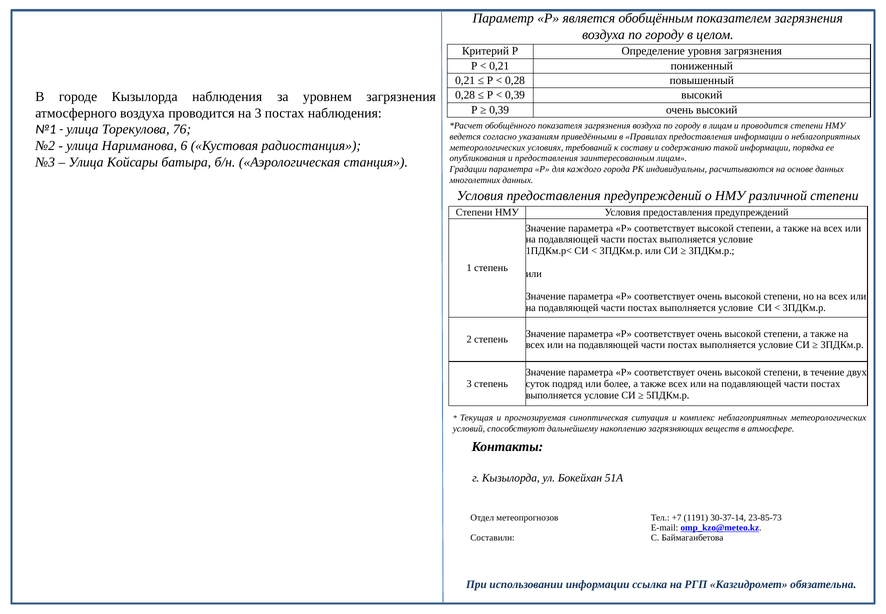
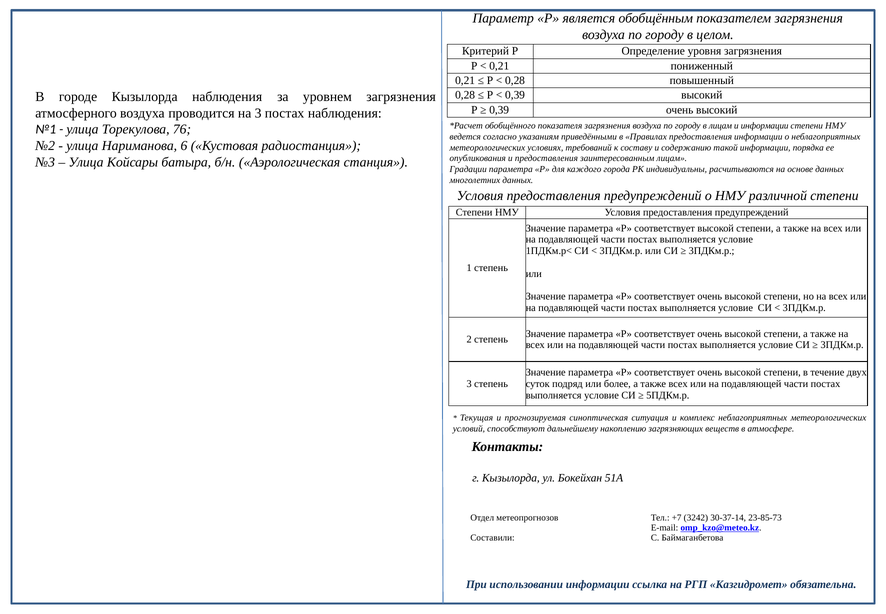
и проводится: проводится -> информации
1191: 1191 -> 3242
